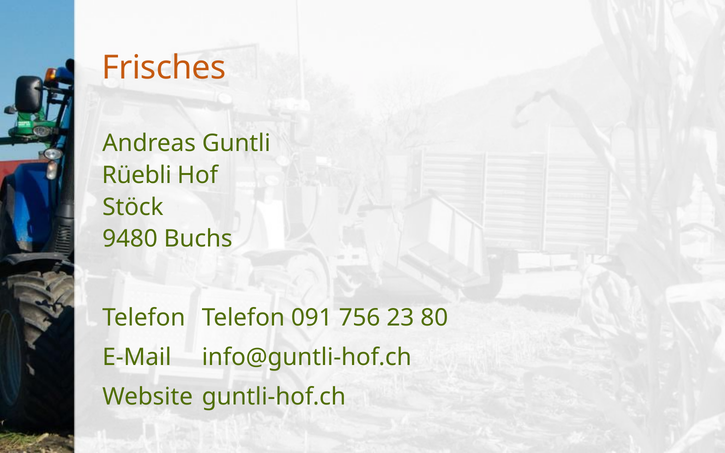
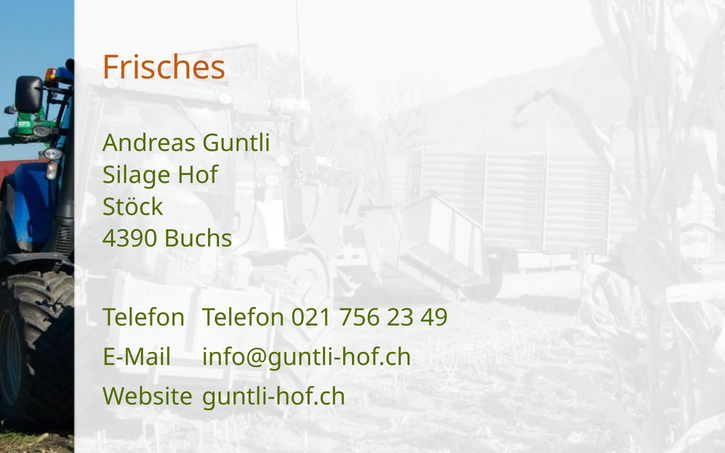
Rüebli: Rüebli -> Silage
9480: 9480 -> 4390
091: 091 -> 021
80: 80 -> 49
